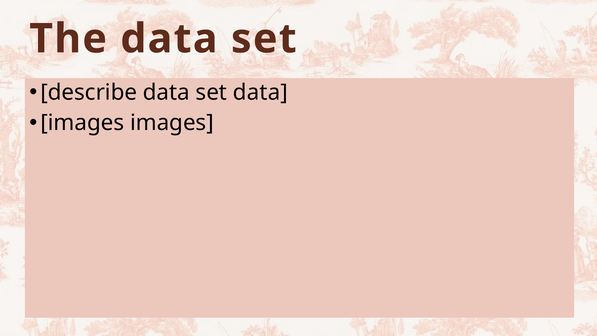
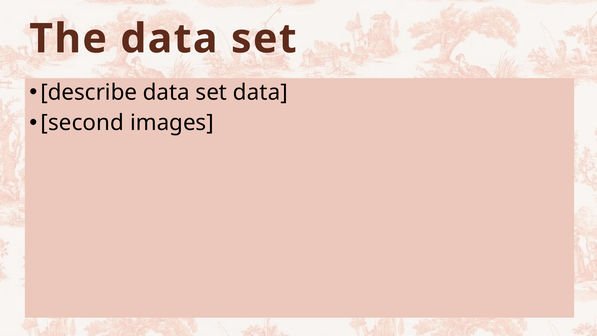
images at (82, 123): images -> second
